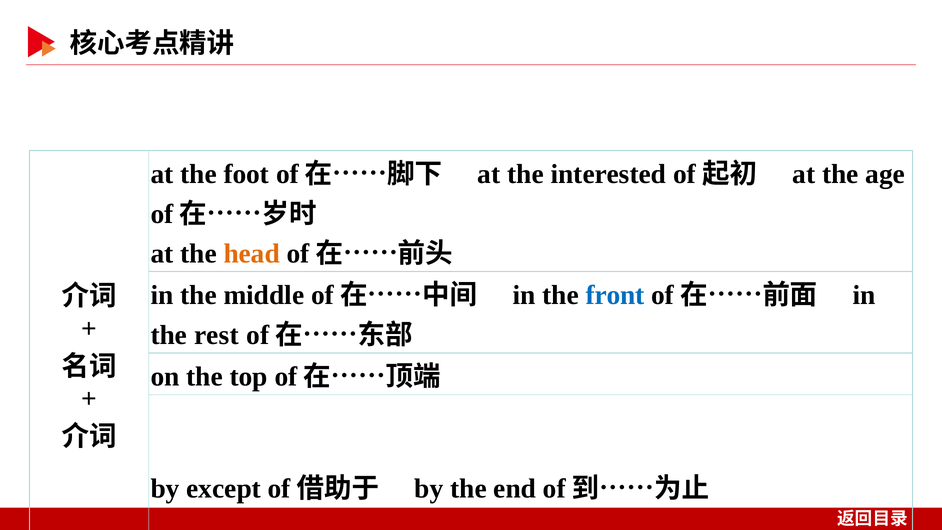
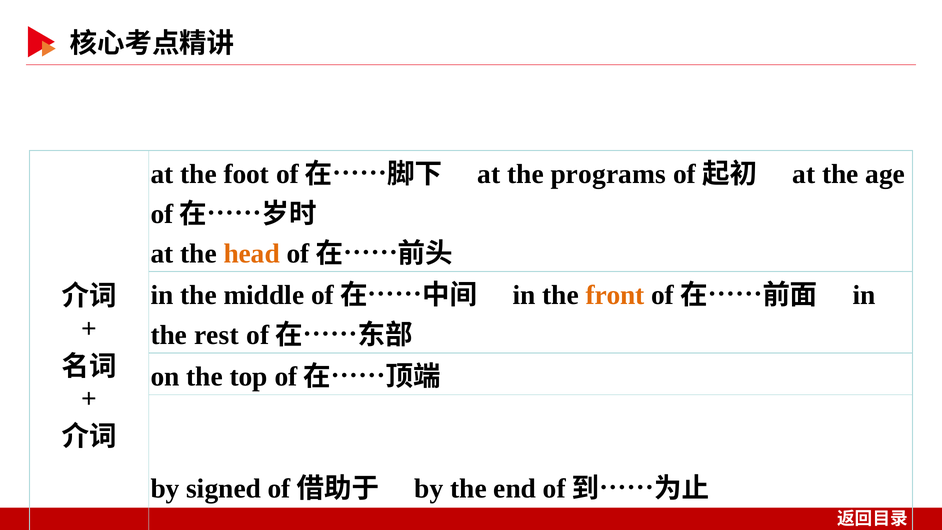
interested: interested -> programs
front colour: blue -> orange
except: except -> signed
